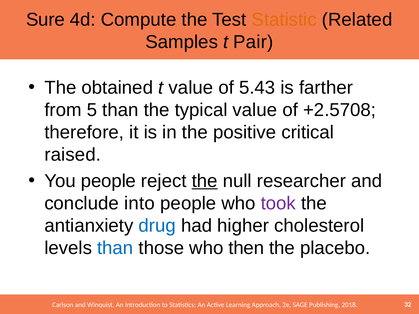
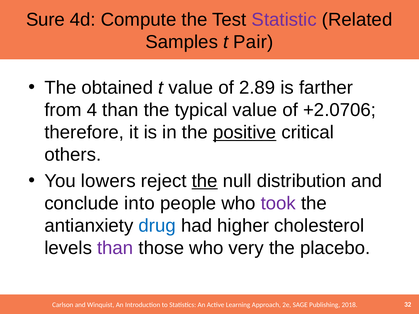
Statistic colour: orange -> purple
5.43: 5.43 -> 2.89
5: 5 -> 4
+2.5708: +2.5708 -> +2.0706
positive underline: none -> present
raised: raised -> others
You people: people -> lowers
researcher: researcher -> distribution
than at (115, 248) colour: blue -> purple
then: then -> very
